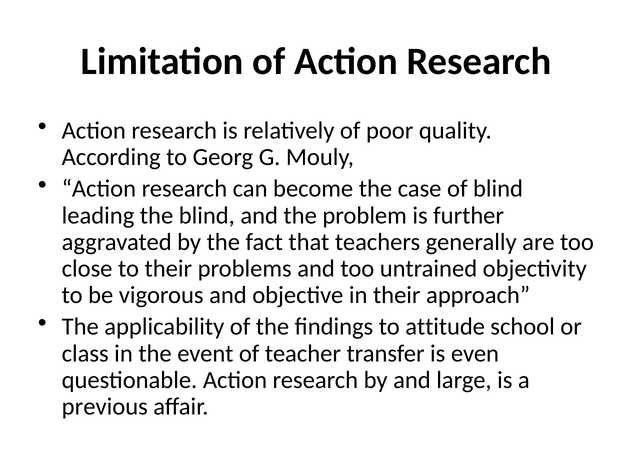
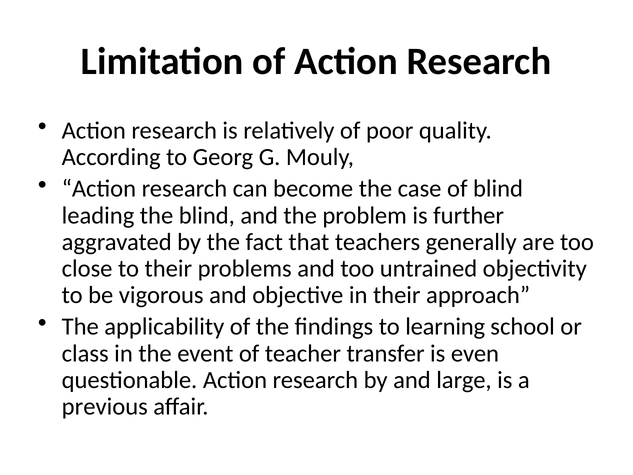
attitude: attitude -> learning
